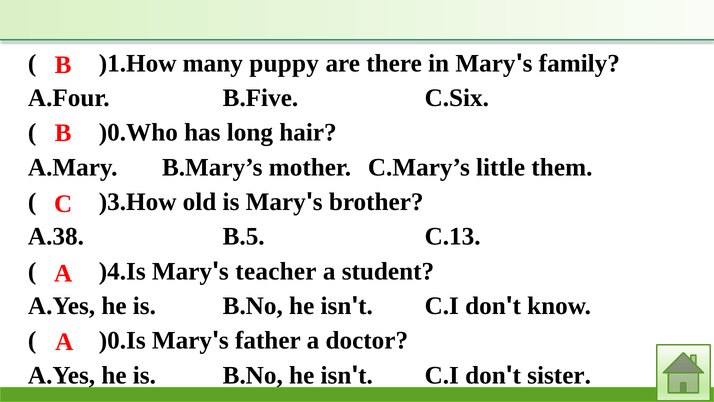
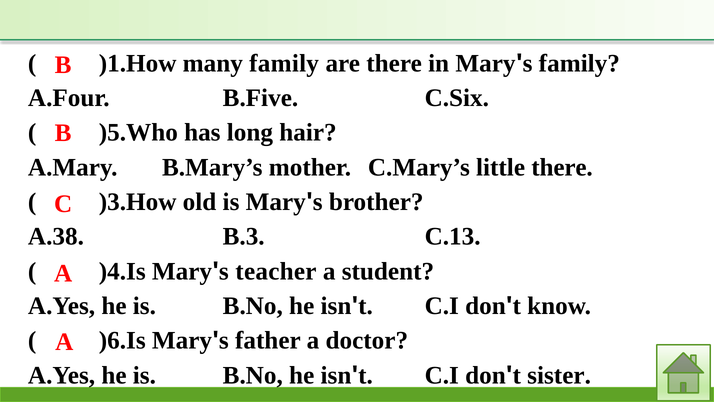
many puppy: puppy -> family
)0.Who: )0.Who -> )5.Who
little them: them -> there
B.5: B.5 -> B.3
)0.Is: )0.Is -> )6.Is
